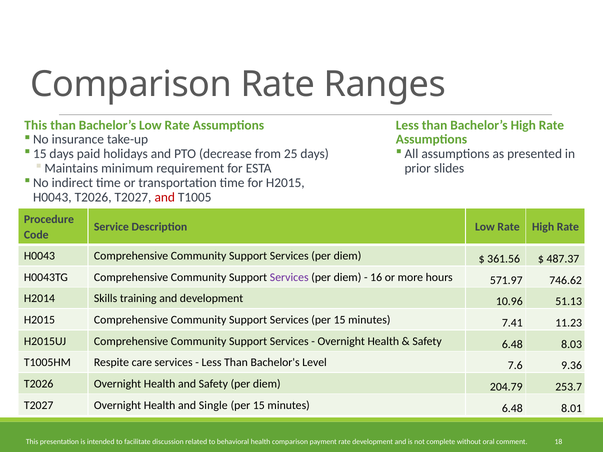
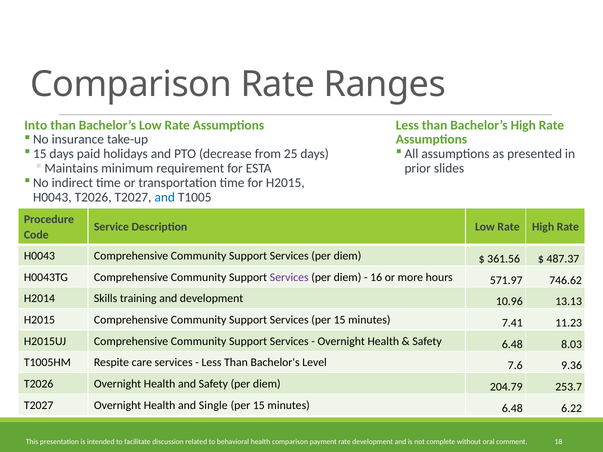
This at (36, 125): This -> Into
and at (165, 197) colour: red -> blue
51.13: 51.13 -> 13.13
8.01: 8.01 -> 6.22
